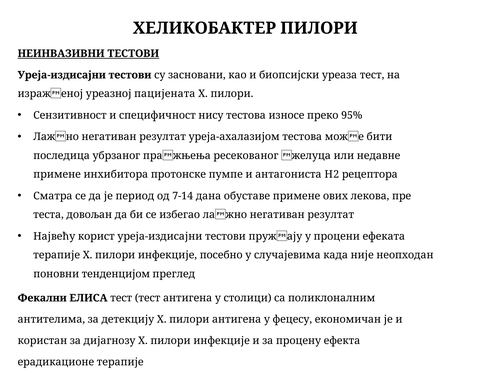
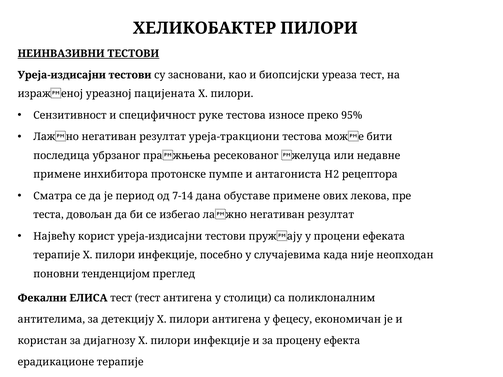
нису: нису -> руке
уреја-ахалазијом: уреја-ахалазијом -> уреја-тракциони
